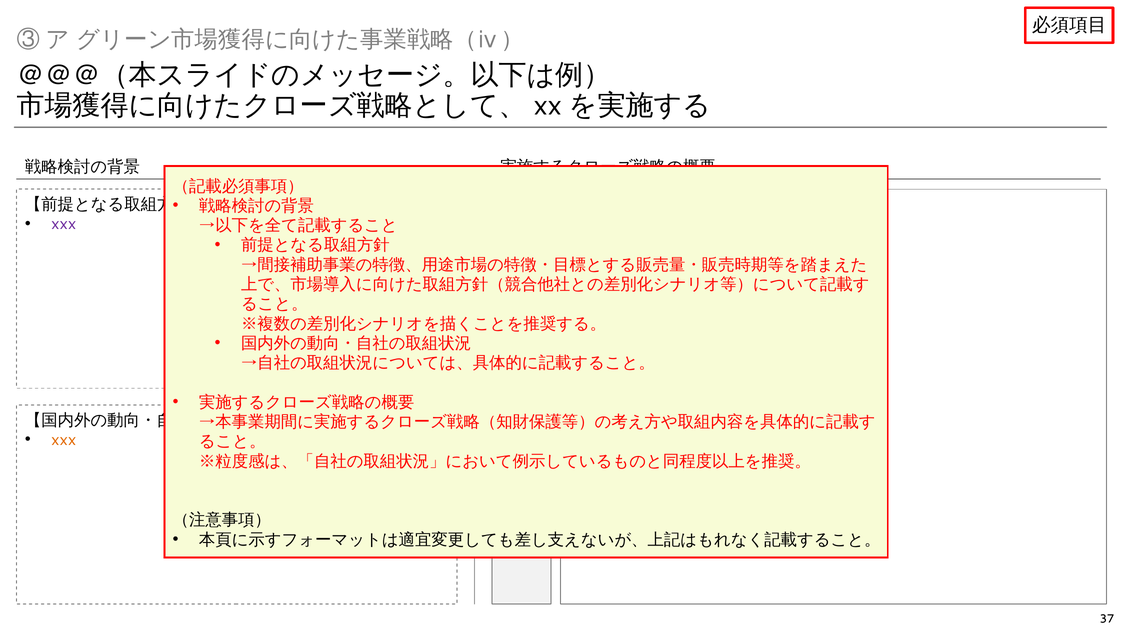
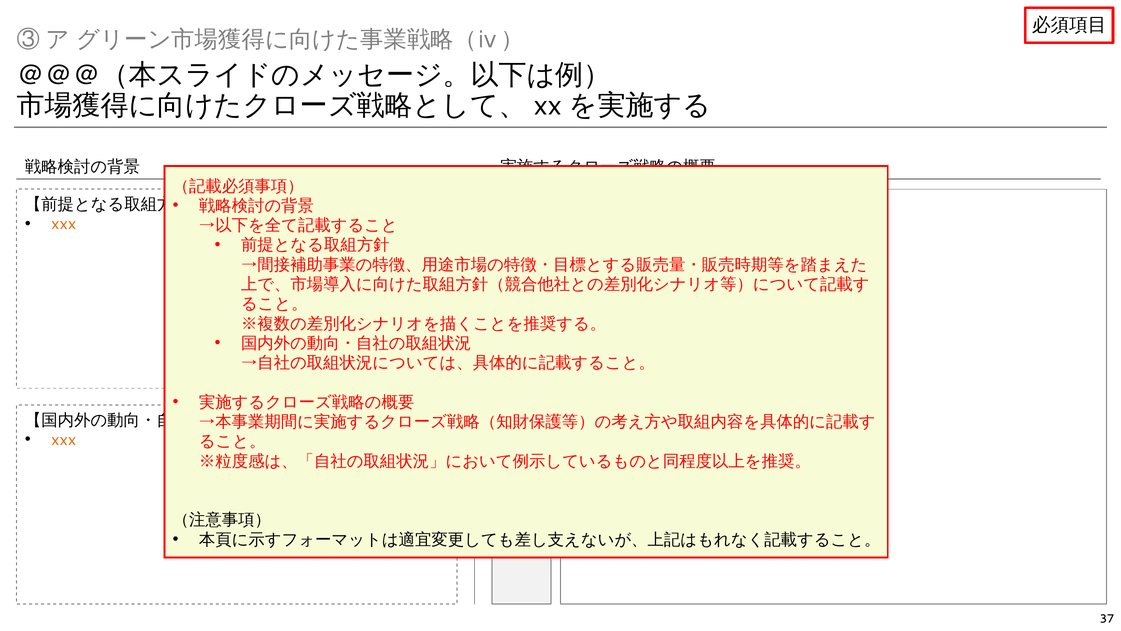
xxx at (64, 224) colour: purple -> orange
